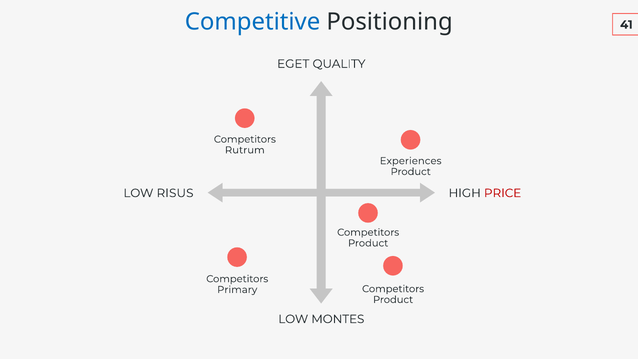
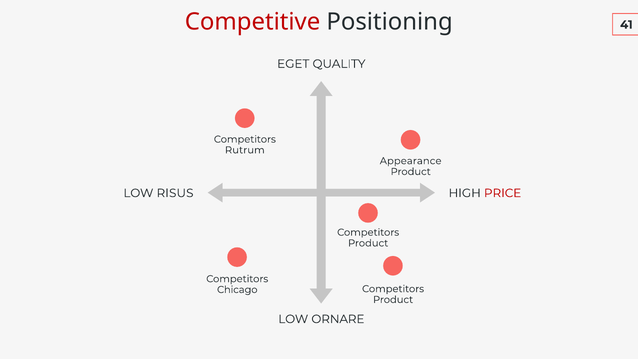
Competitive colour: blue -> red
Experiences: Experiences -> Appearance
Primary: Primary -> Chicago
MONTES: MONTES -> ORNARE
